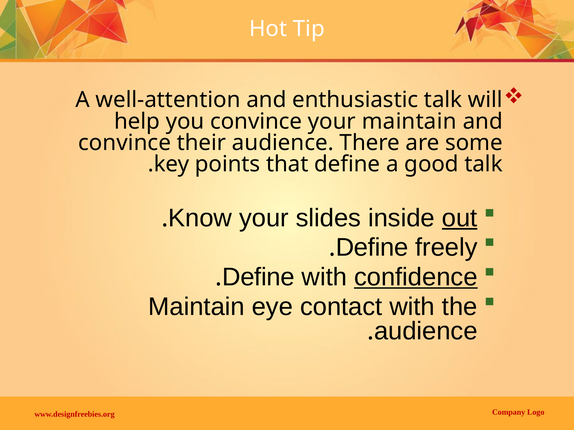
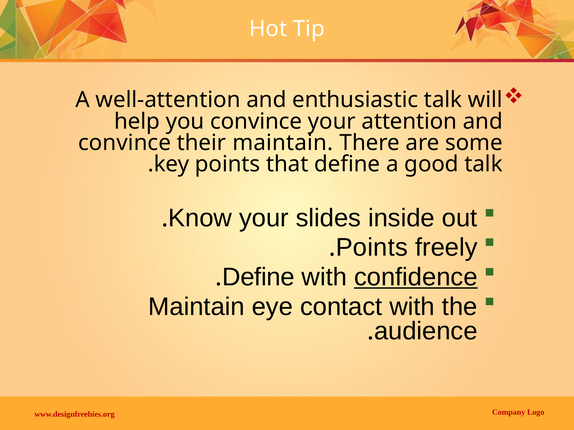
your maintain: maintain -> attention
their audience: audience -> maintain
out underline: present -> none
Define at (372, 248): Define -> Points
